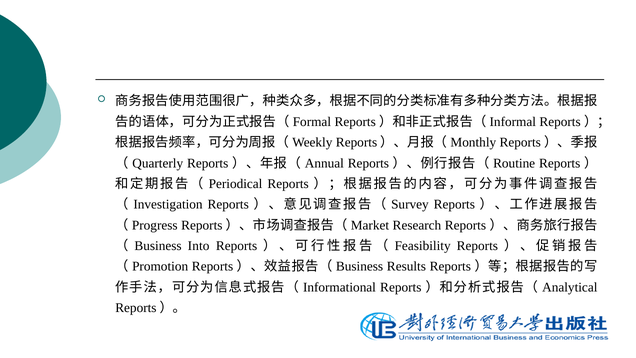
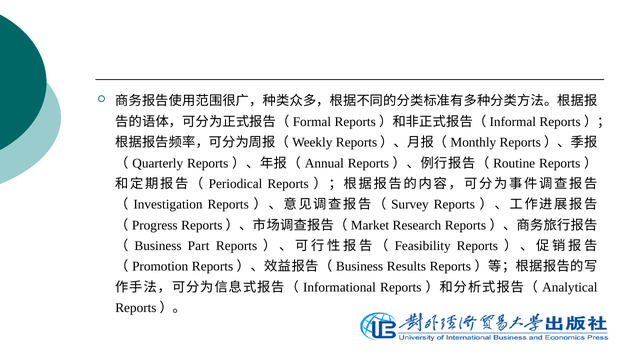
Into: Into -> Part
